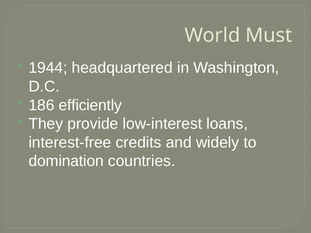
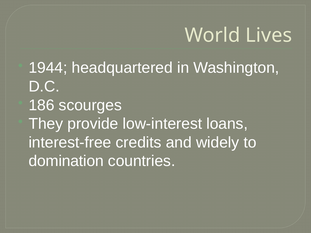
Must: Must -> Lives
efficiently: efficiently -> scourges
